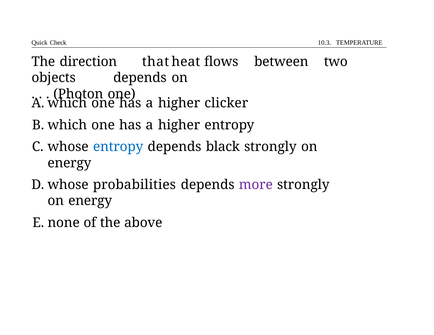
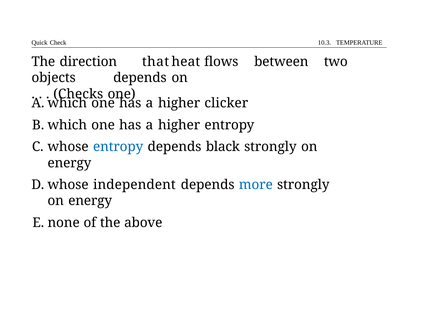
Photon: Photon -> Checks
probabilities: probabilities -> independent
more colour: purple -> blue
